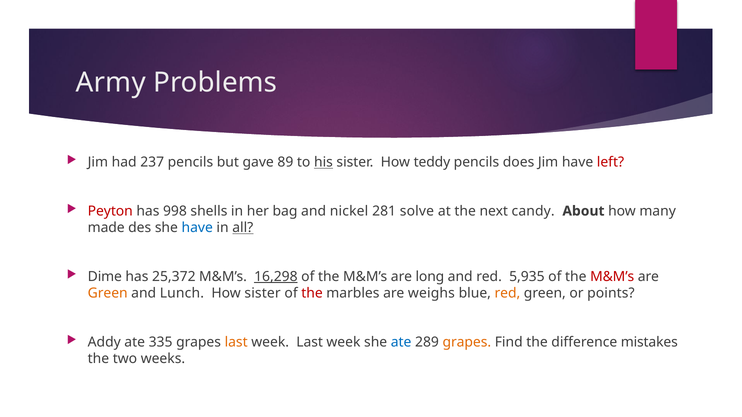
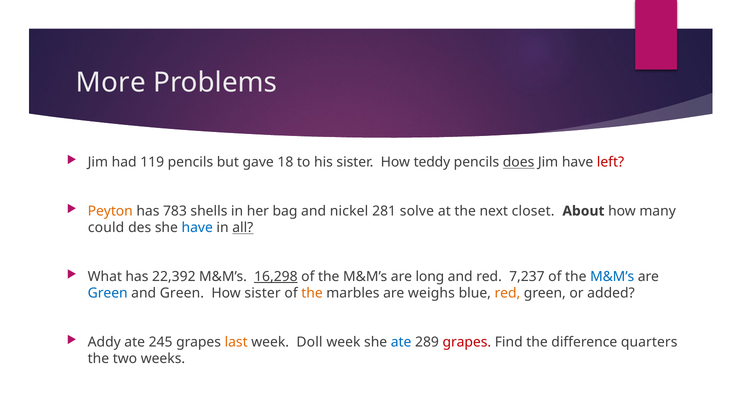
Army: Army -> More
237: 237 -> 119
89: 89 -> 18
his underline: present -> none
does underline: none -> present
Peyton colour: red -> orange
998: 998 -> 783
candy: candy -> closet
made: made -> could
Dime: Dime -> What
25,372: 25,372 -> 22,392
5,935: 5,935 -> 7,237
M&M’s at (612, 277) colour: red -> blue
Green at (108, 293) colour: orange -> blue
and Lunch: Lunch -> Green
the at (312, 293) colour: red -> orange
points: points -> added
335: 335 -> 245
week Last: Last -> Doll
grapes at (467, 342) colour: orange -> red
mistakes: mistakes -> quarters
